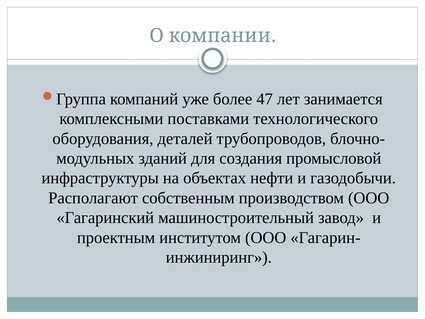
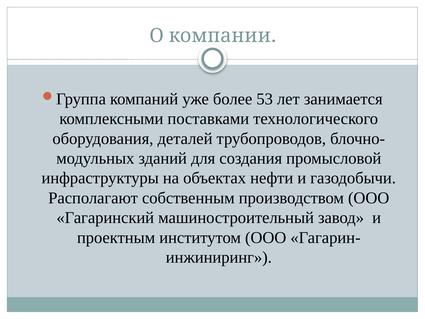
47: 47 -> 53
